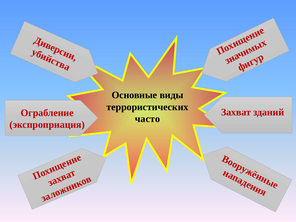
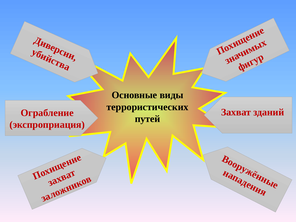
часто: часто -> путей
